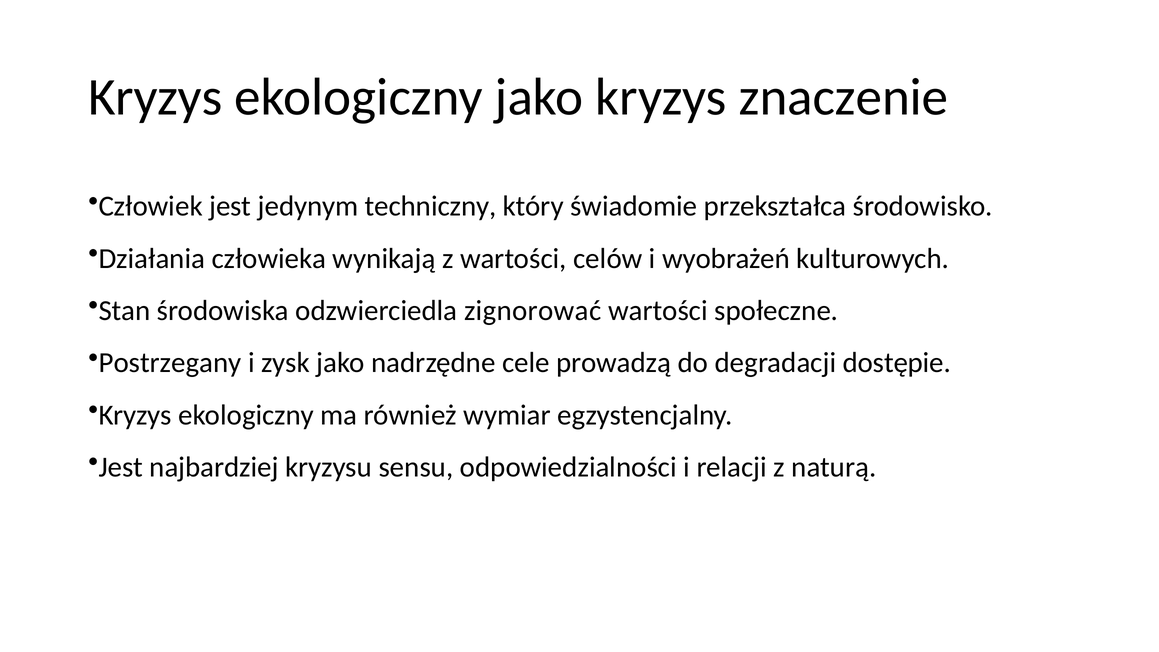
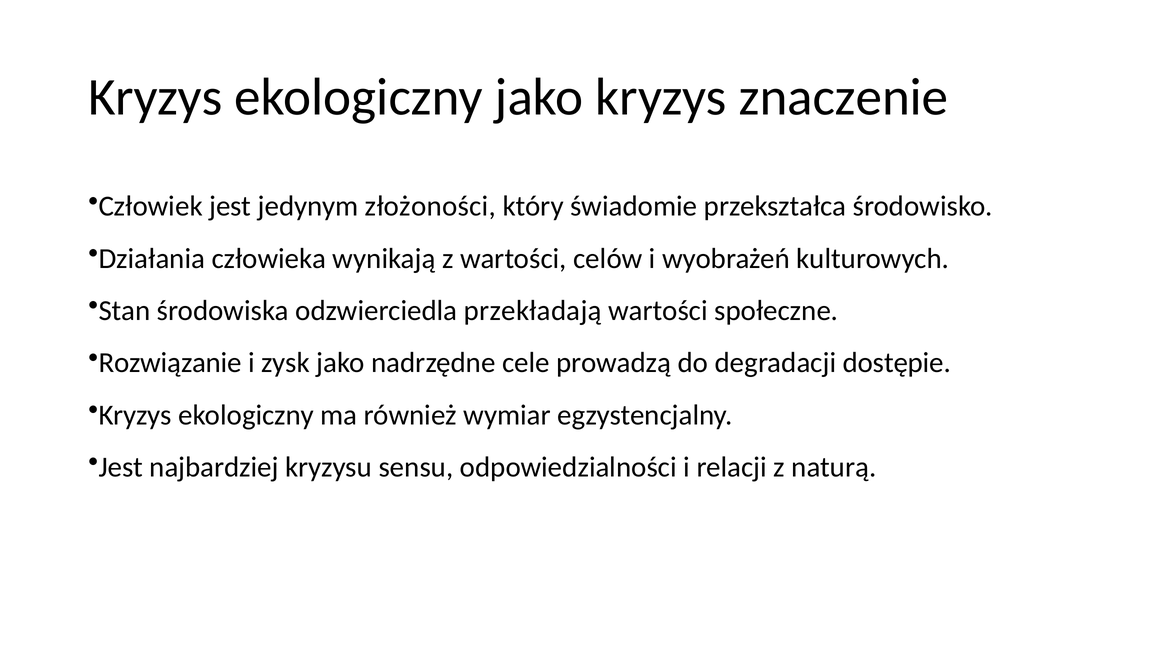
techniczny: techniczny -> złożoności
zignorować: zignorować -> przekładają
Postrzegany: Postrzegany -> Rozwiązanie
